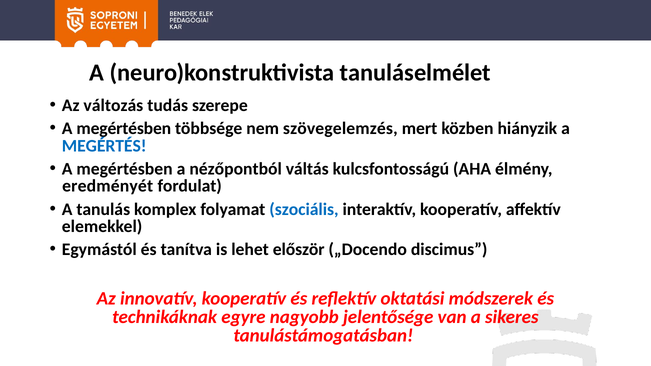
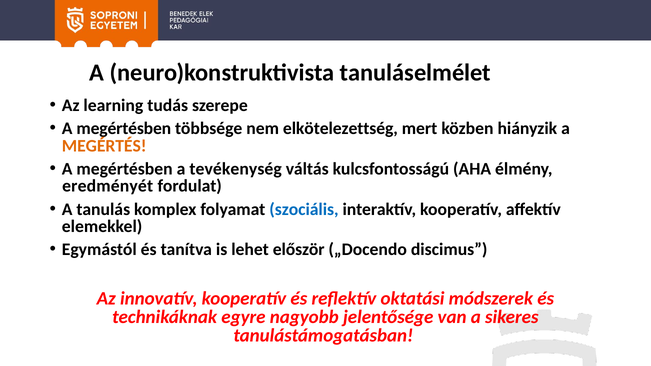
változás: változás -> learning
szövegelemzés: szövegelemzés -> elkötelezettség
MEGÉRTÉS colour: blue -> orange
nézőpontból: nézőpontból -> tevékenység
